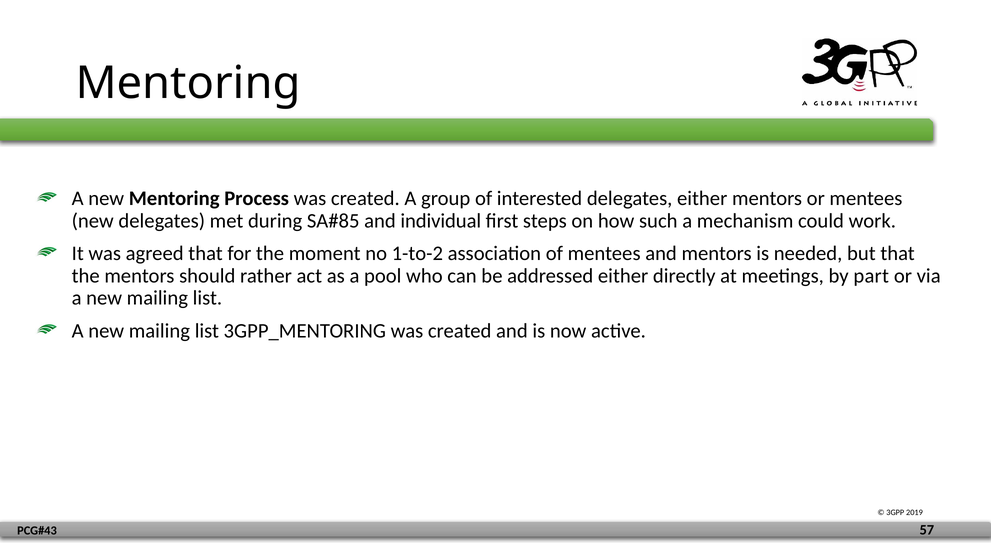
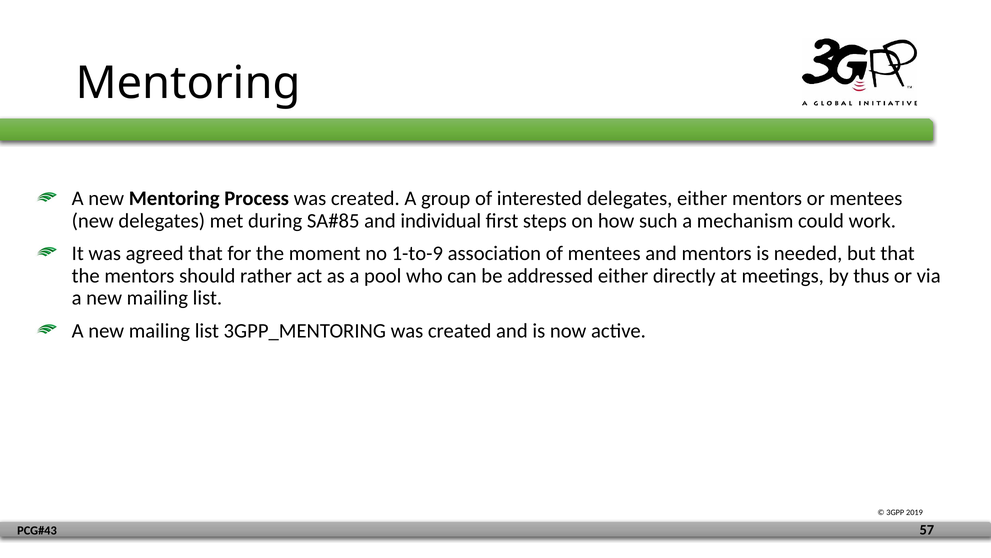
1-to-2: 1-to-2 -> 1-to-9
part: part -> thus
